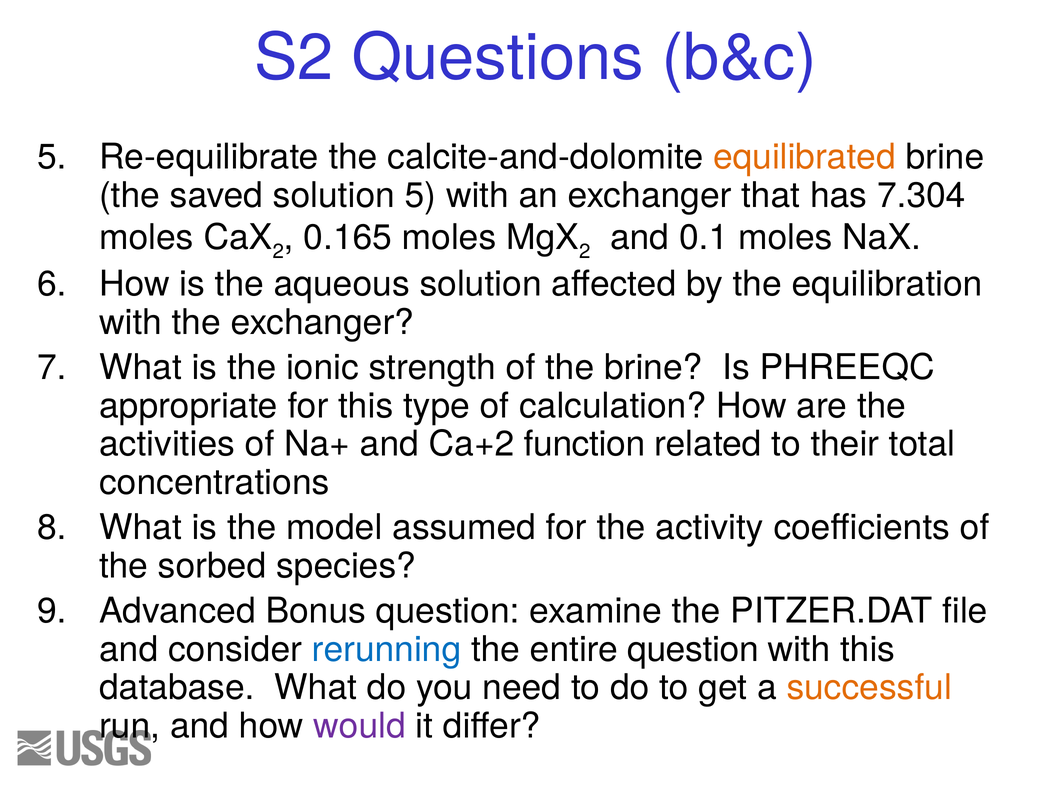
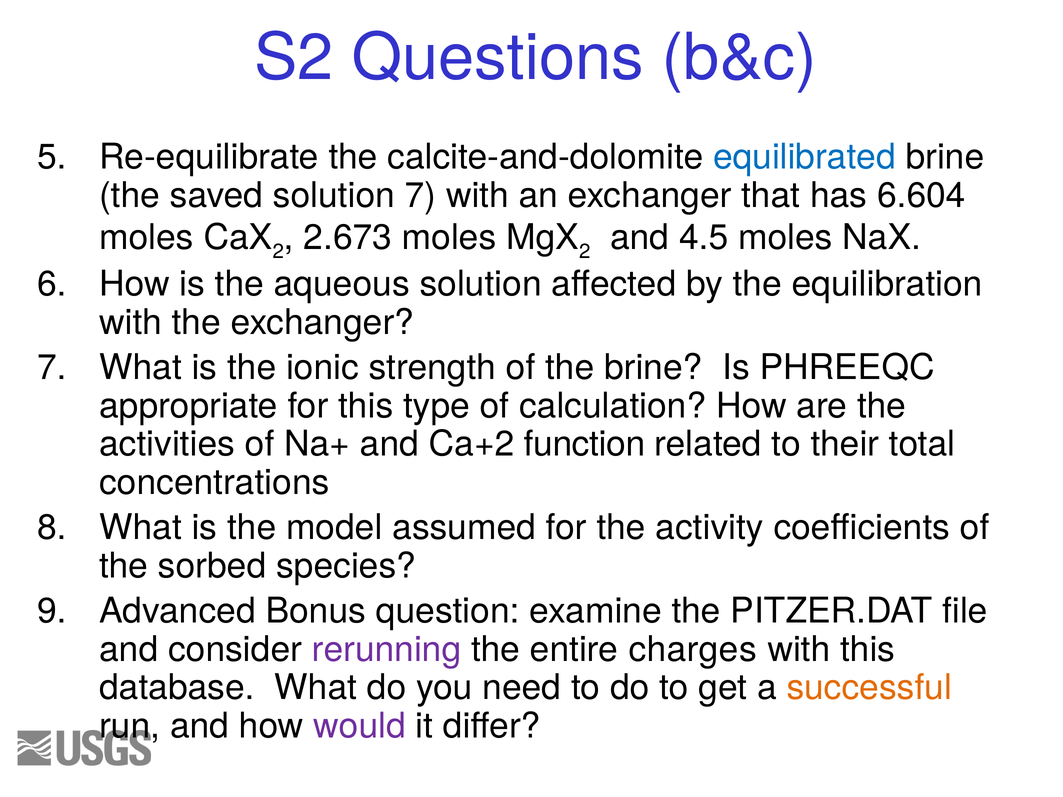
equilibrated colour: orange -> blue
solution 5: 5 -> 7
7.304: 7.304 -> 6.604
0.165: 0.165 -> 2.673
0.1: 0.1 -> 4.5
rerunning colour: blue -> purple
entire question: question -> charges
